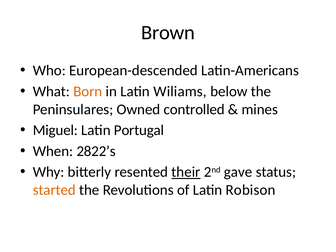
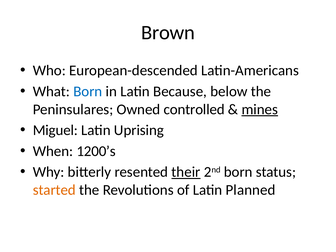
Born at (88, 91) colour: orange -> blue
Wiliams: Wiliams -> Because
mines underline: none -> present
Portugal: Portugal -> Uprising
2822’s: 2822’s -> 1200’s
2nd gave: gave -> born
Robison: Robison -> Planned
